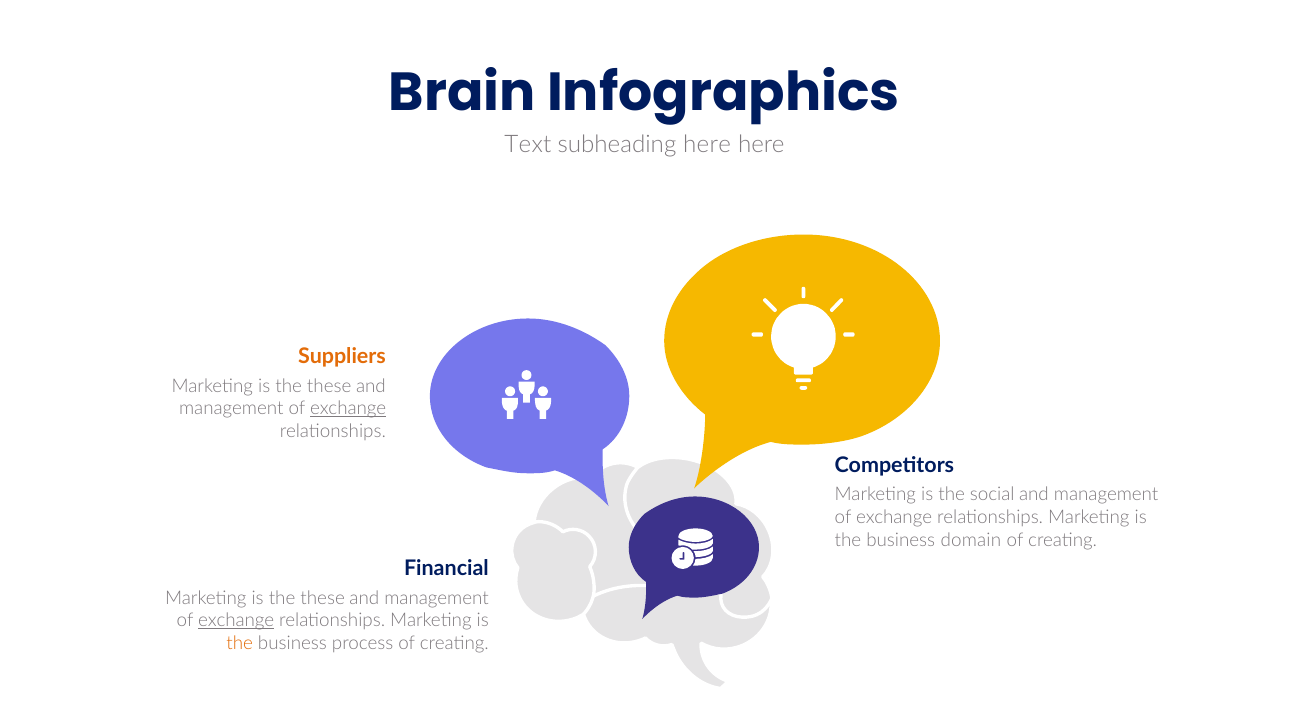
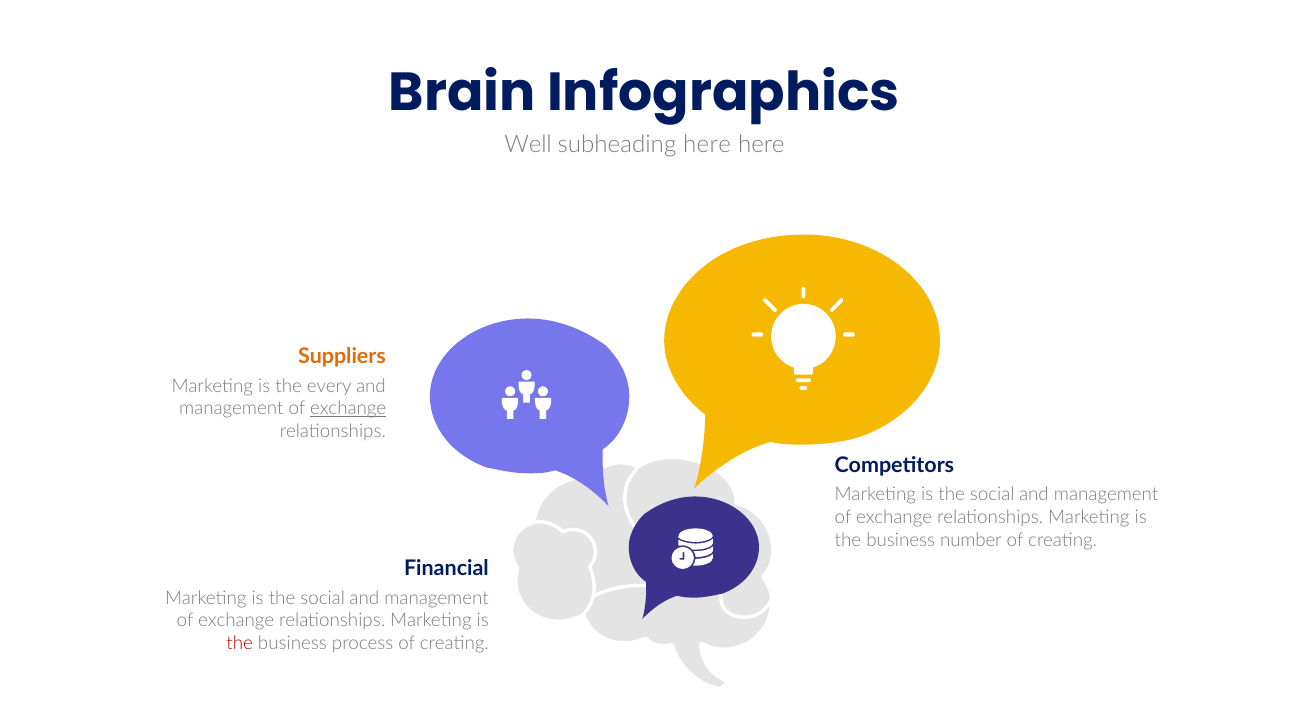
Text: Text -> Well
these at (329, 386): these -> every
domain: domain -> number
these at (323, 598): these -> social
exchange at (236, 621) underline: present -> none
the at (240, 643) colour: orange -> red
